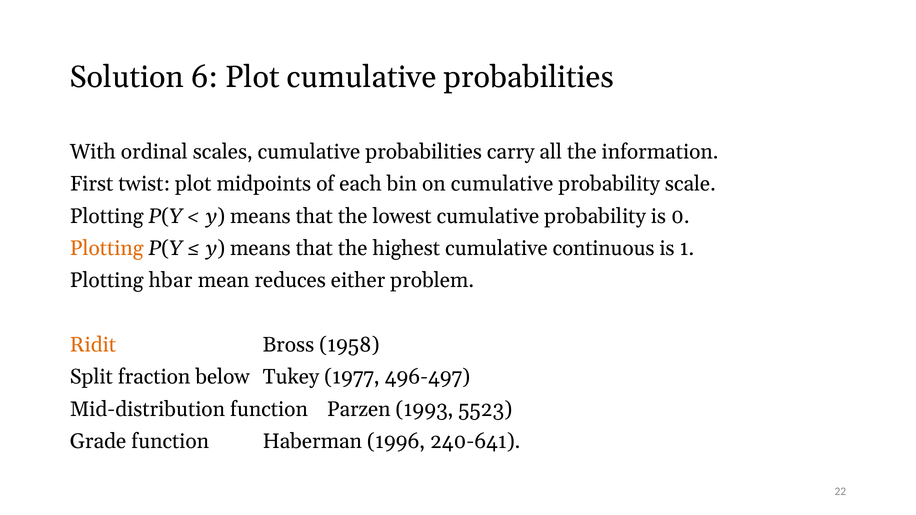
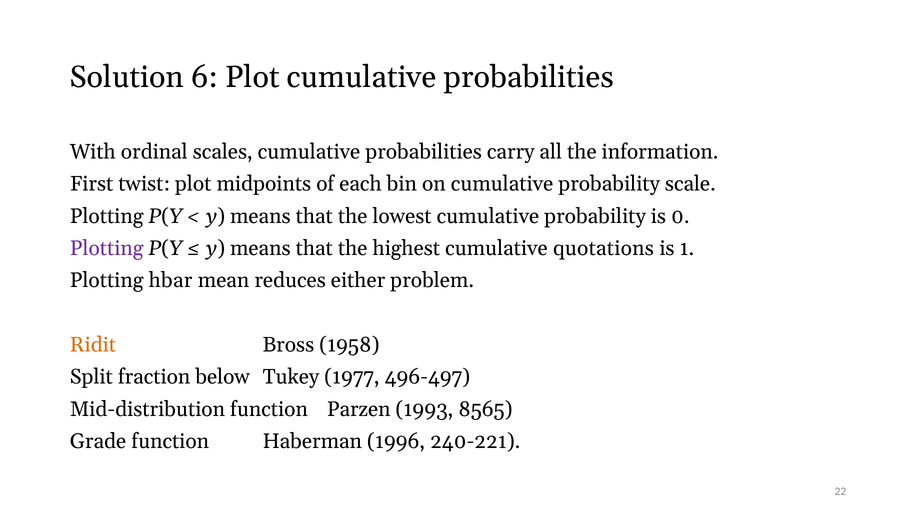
Plotting at (107, 248) colour: orange -> purple
continuous: continuous -> quotations
5523: 5523 -> 8565
240-641: 240-641 -> 240-221
